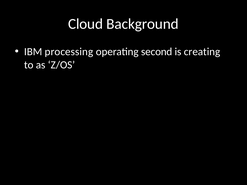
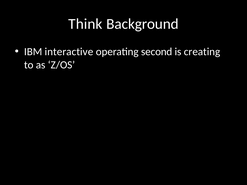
Cloud: Cloud -> Think
processing: processing -> interactive
